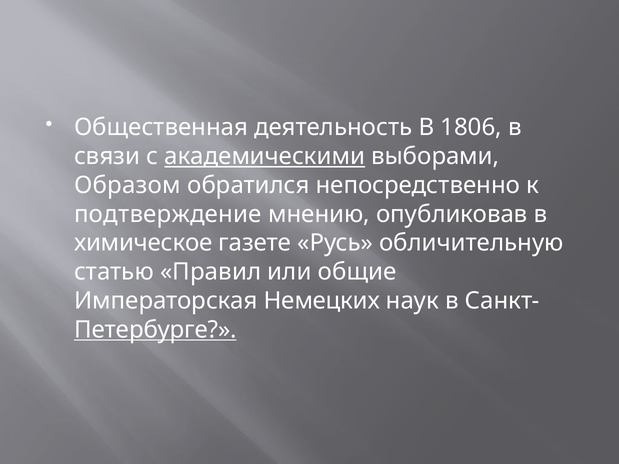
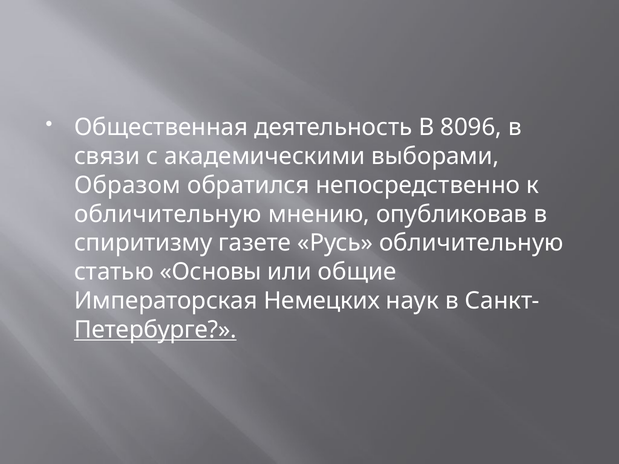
1806: 1806 -> 8096
академическими underline: present -> none
подтверждение at (168, 214): подтверждение -> обличительную
химическое: химическое -> спиритизму
Правил: Правил -> Основы
